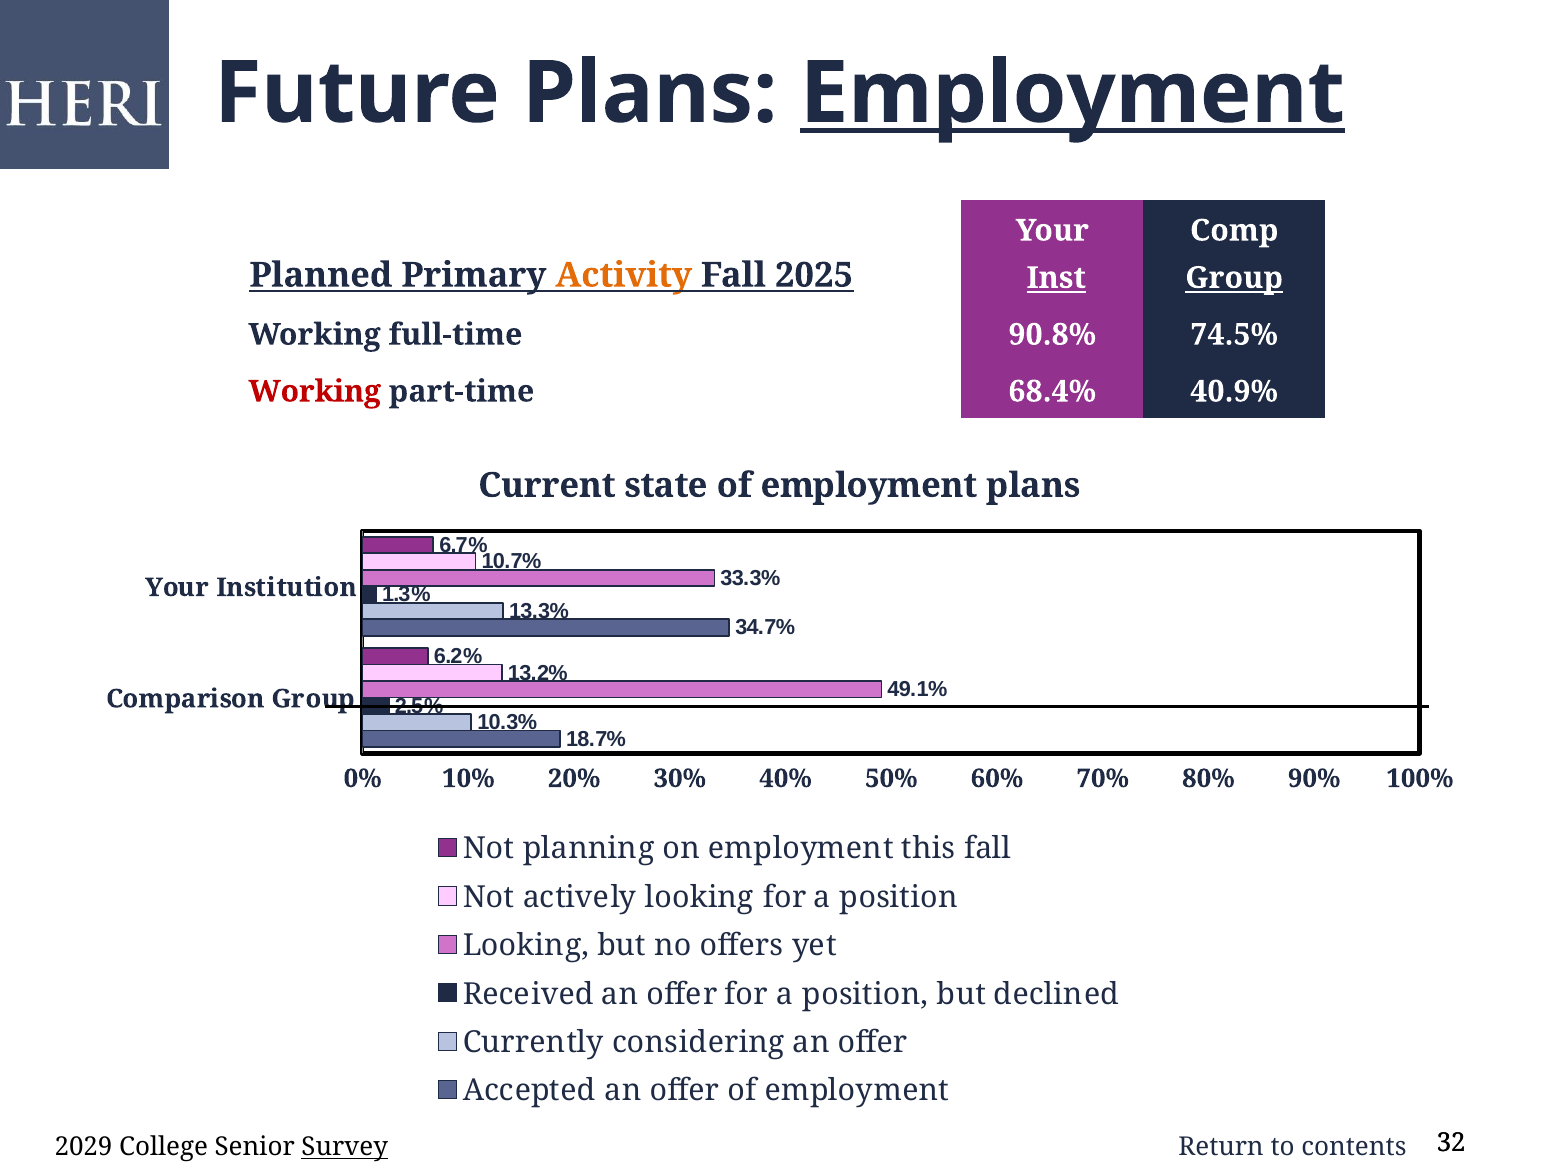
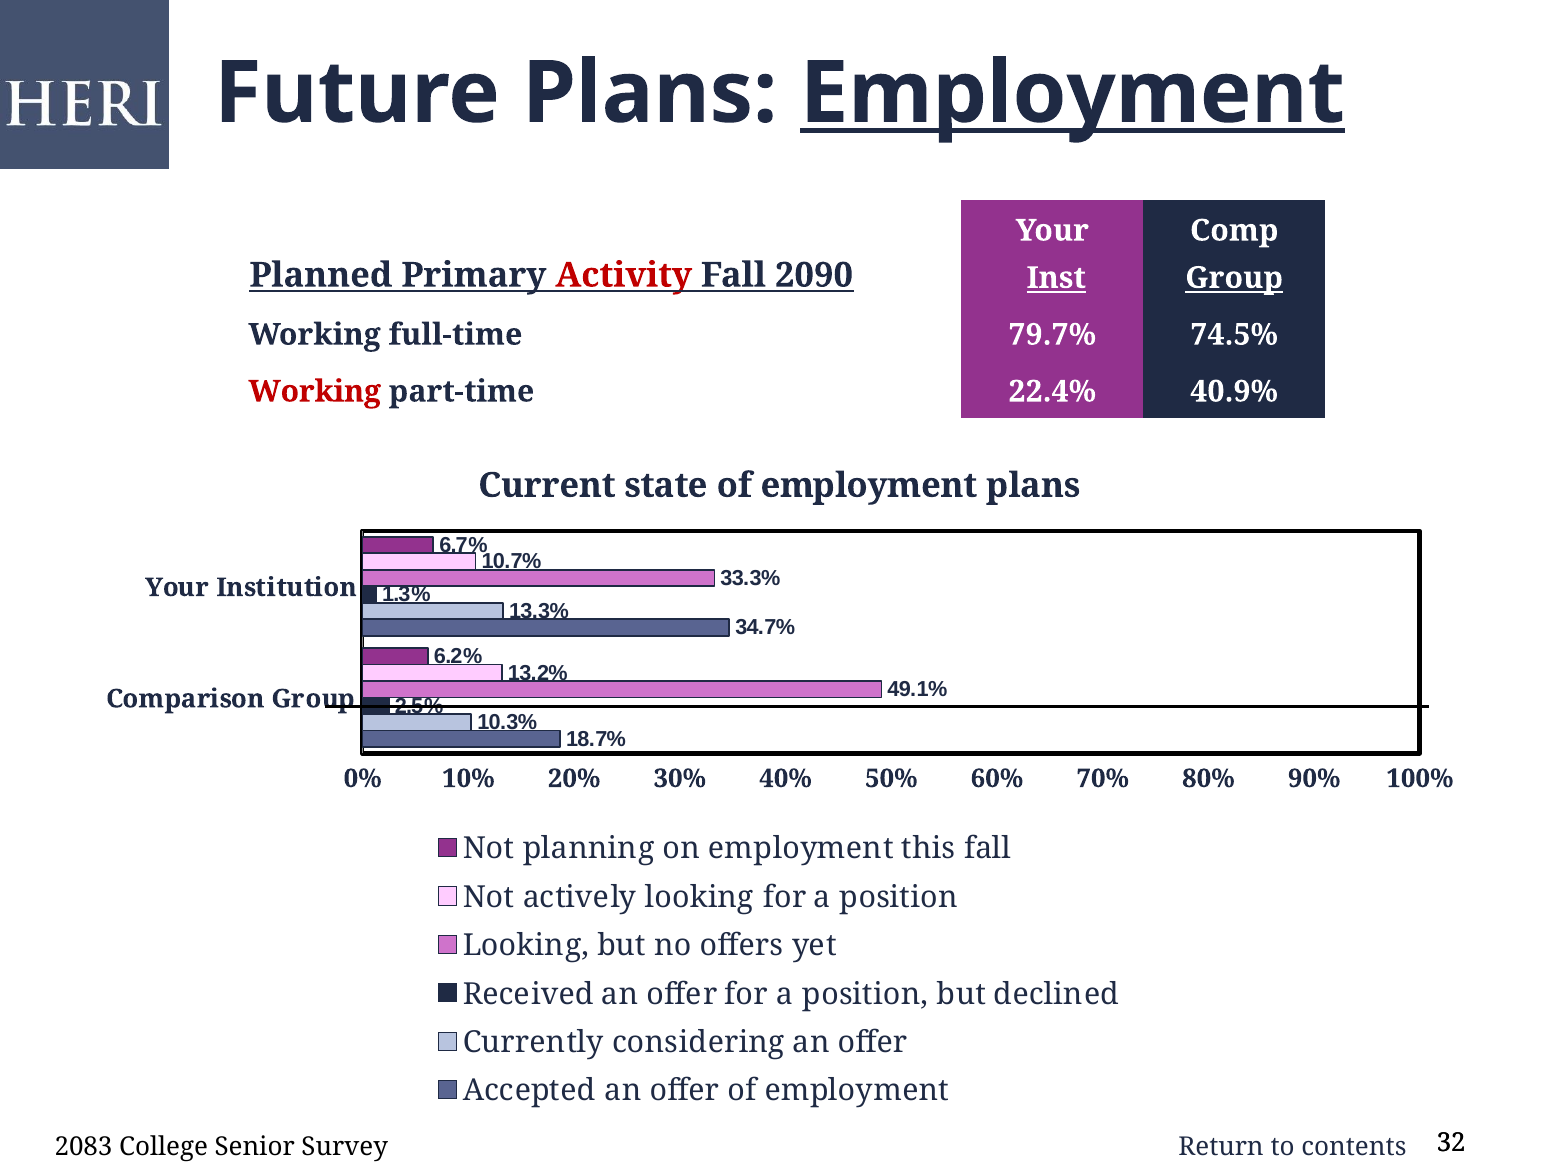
Activity colour: orange -> red
2025: 2025 -> 2090
90.8%: 90.8% -> 79.7%
68.4%: 68.4% -> 22.4%
2029: 2029 -> 2083
Survey underline: present -> none
